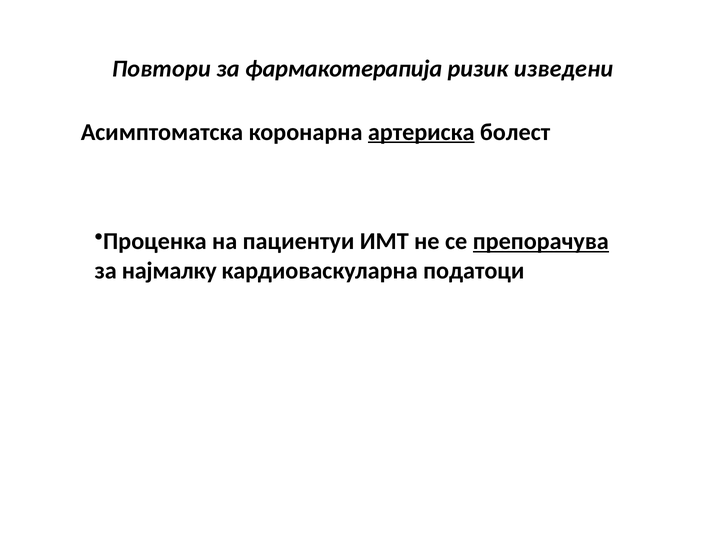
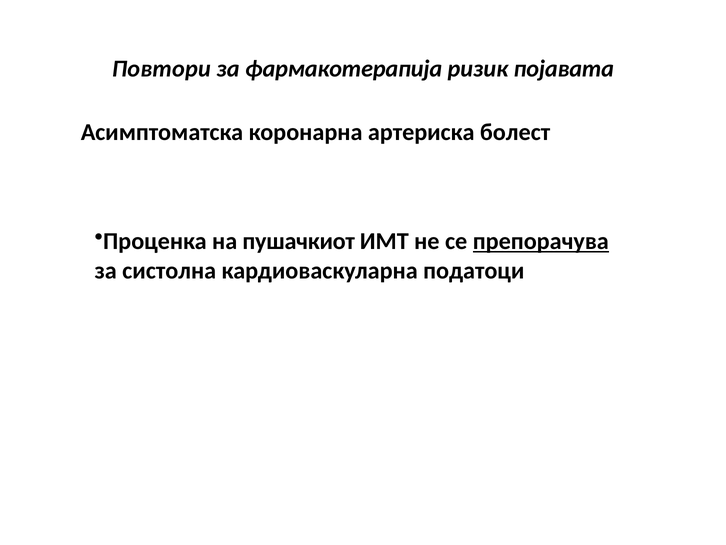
изведени: изведени -> појавата
артериска underline: present -> none
пациентуи: пациентуи -> пушачкиот
најмалку: најмалку -> систолна
